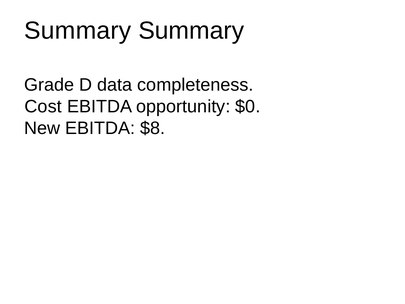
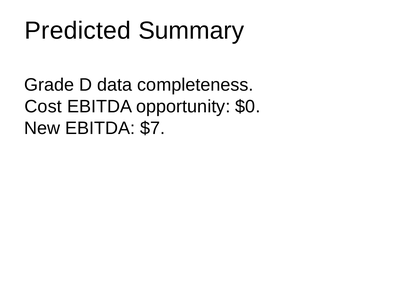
Summary at (78, 31): Summary -> Predicted
$8: $8 -> $7
